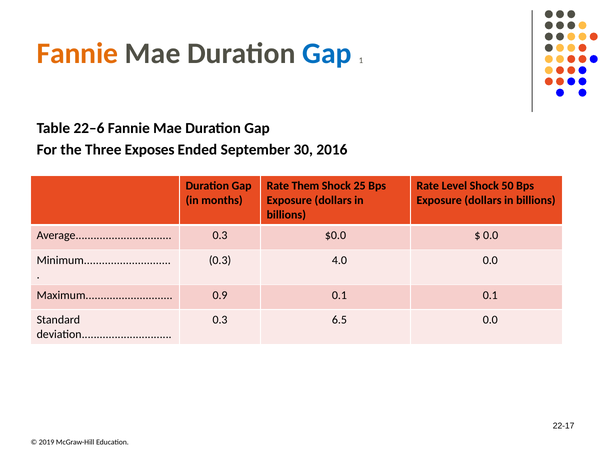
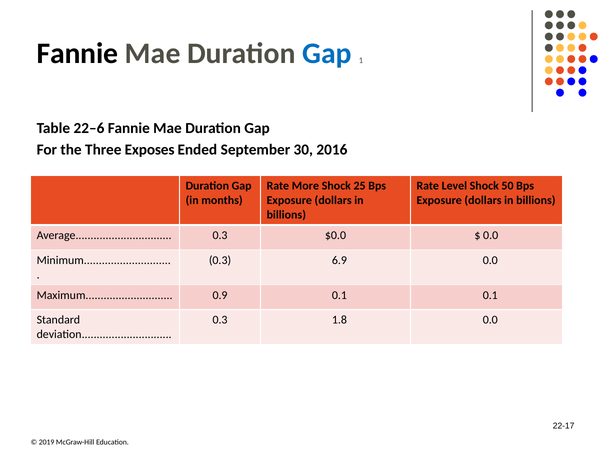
Fannie at (78, 54) colour: orange -> black
Them: Them -> More
4.0: 4.0 -> 6.9
6.5: 6.5 -> 1.8
